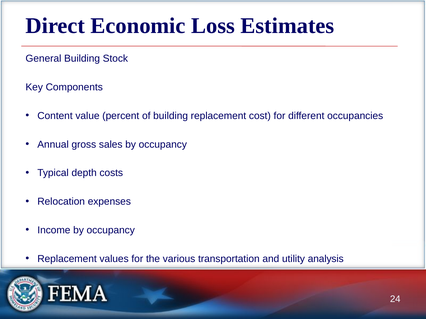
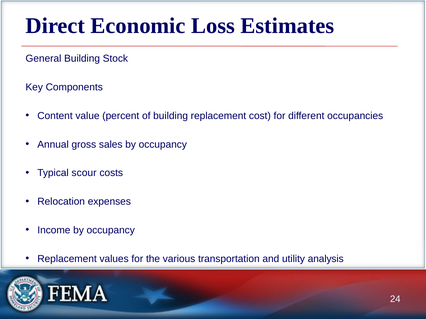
depth: depth -> scour
